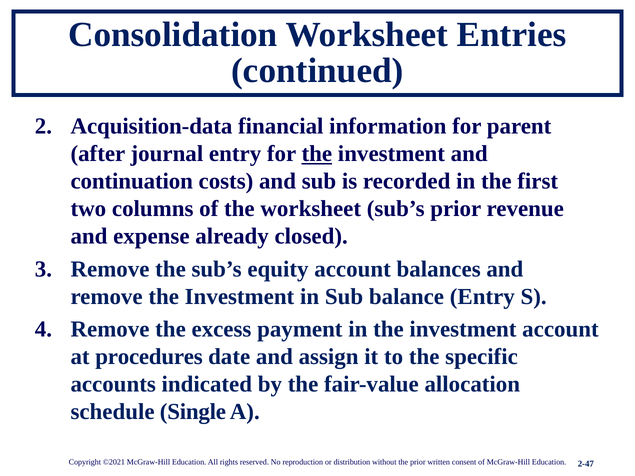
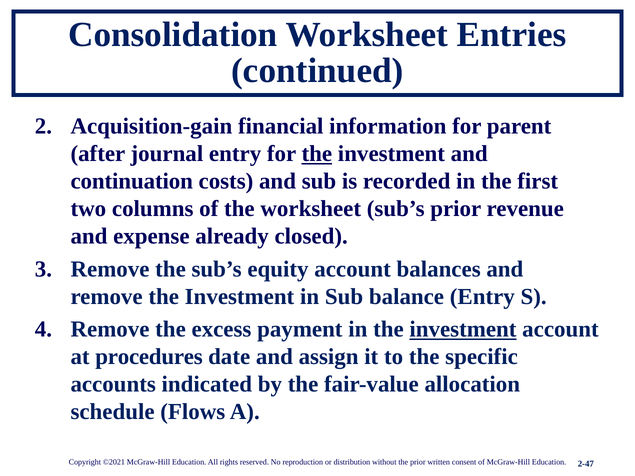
Acquisition-data: Acquisition-data -> Acquisition-gain
investment at (463, 330) underline: none -> present
Single: Single -> Flows
